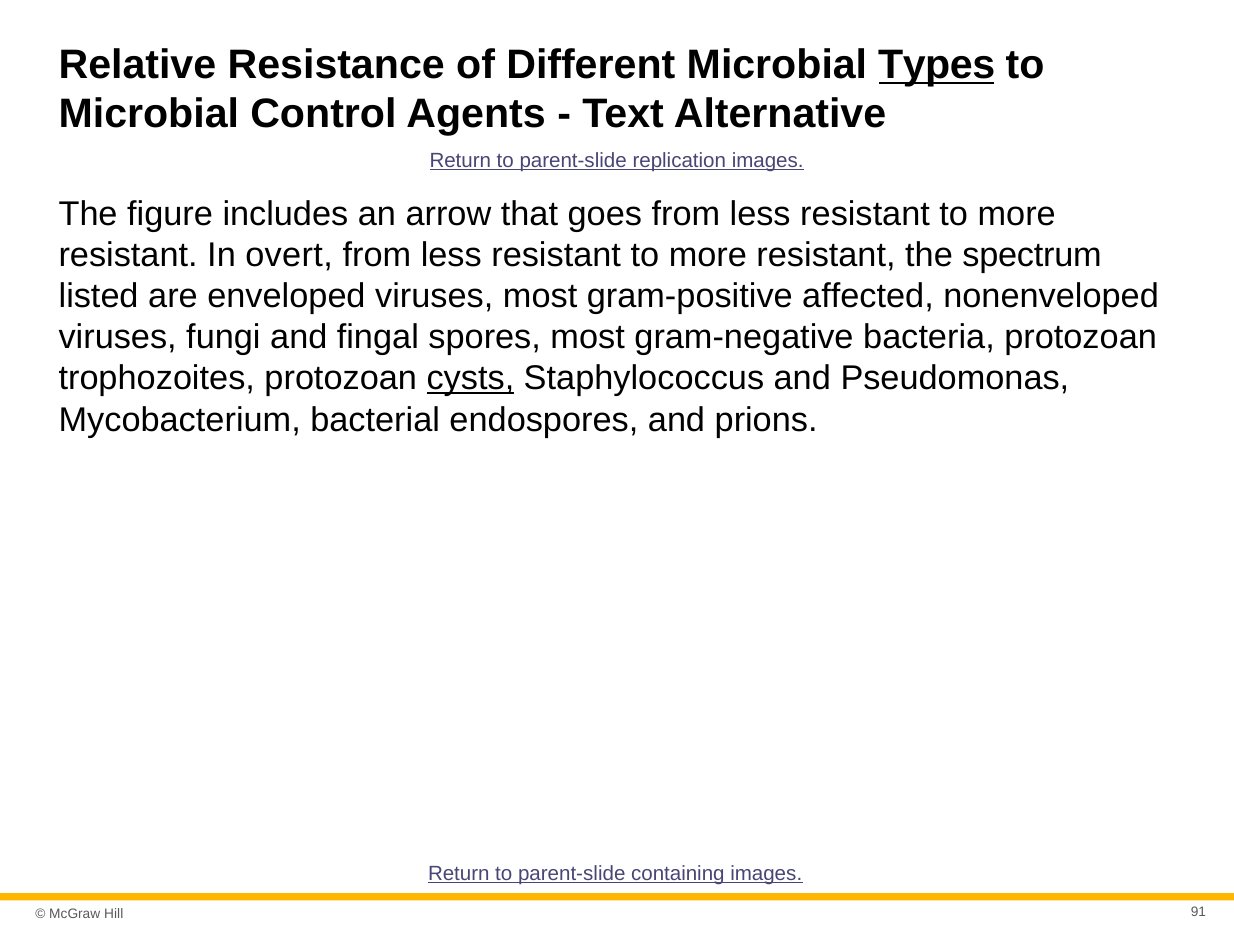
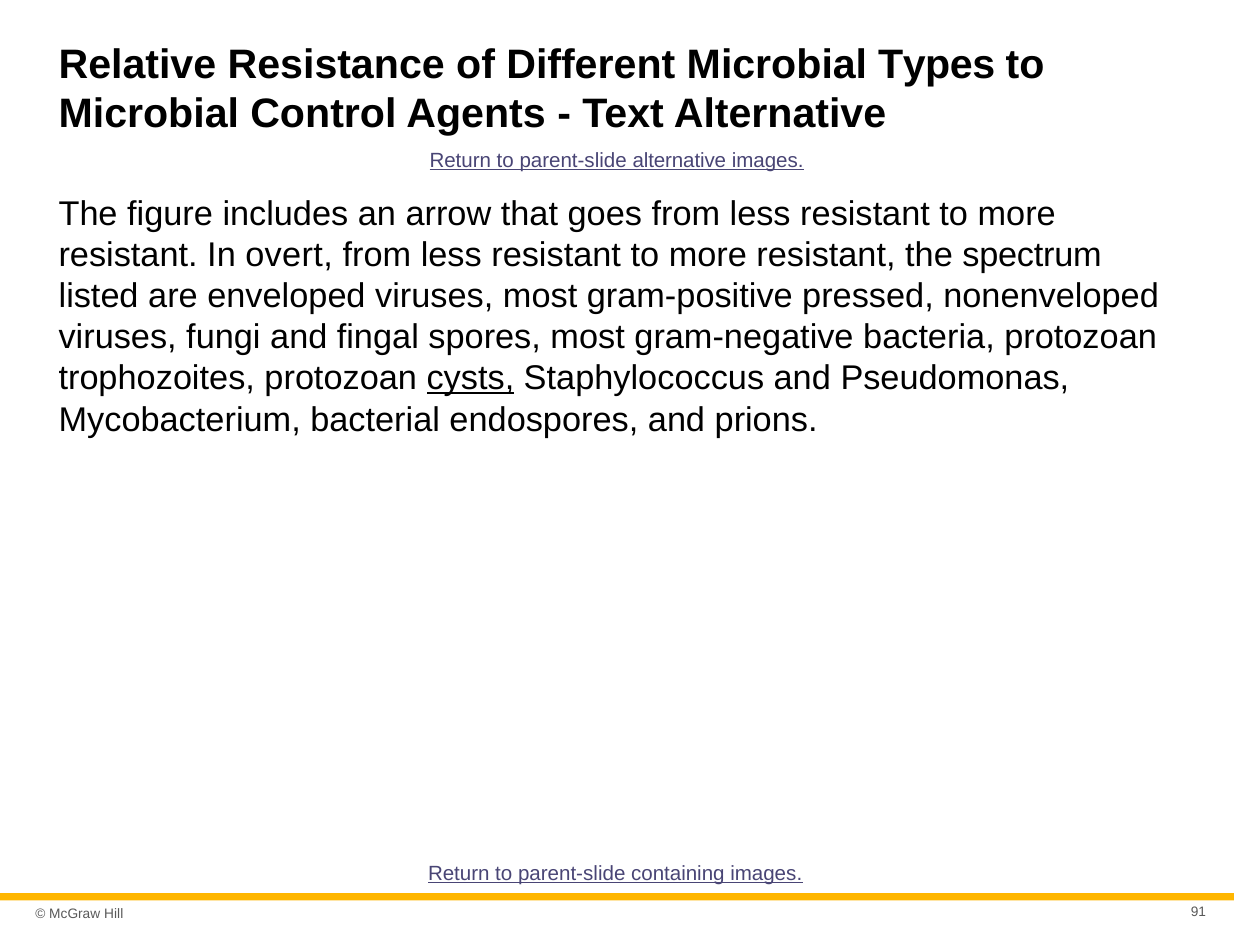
Types underline: present -> none
parent-slide replication: replication -> alternative
affected: affected -> pressed
